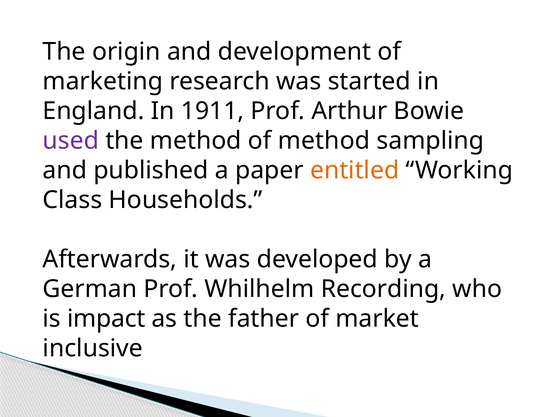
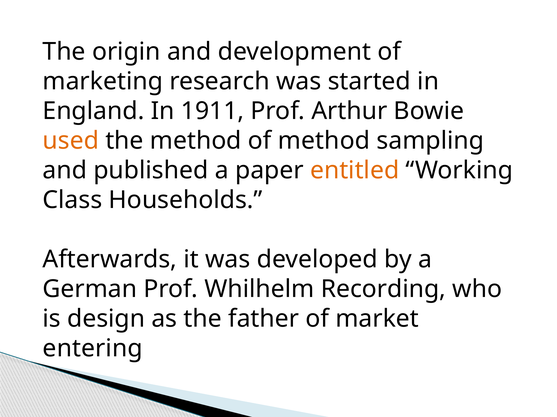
used colour: purple -> orange
impact: impact -> design
inclusive: inclusive -> entering
